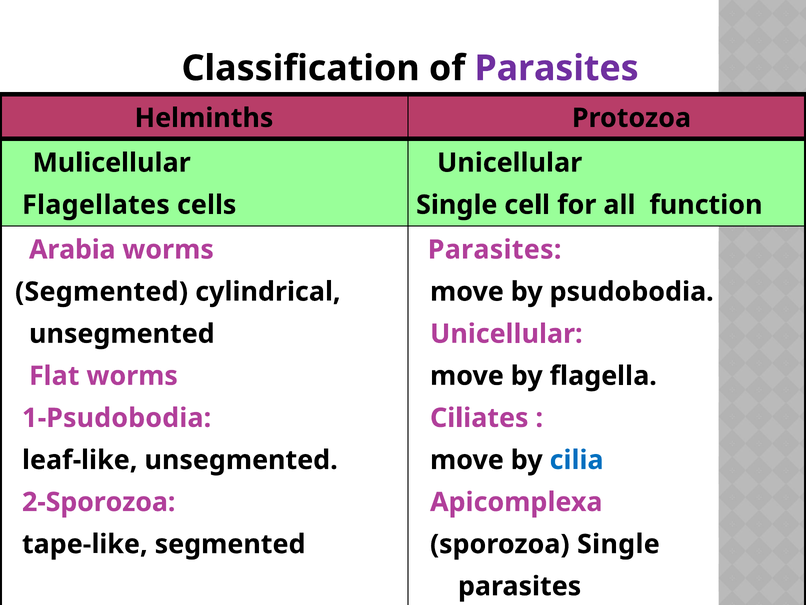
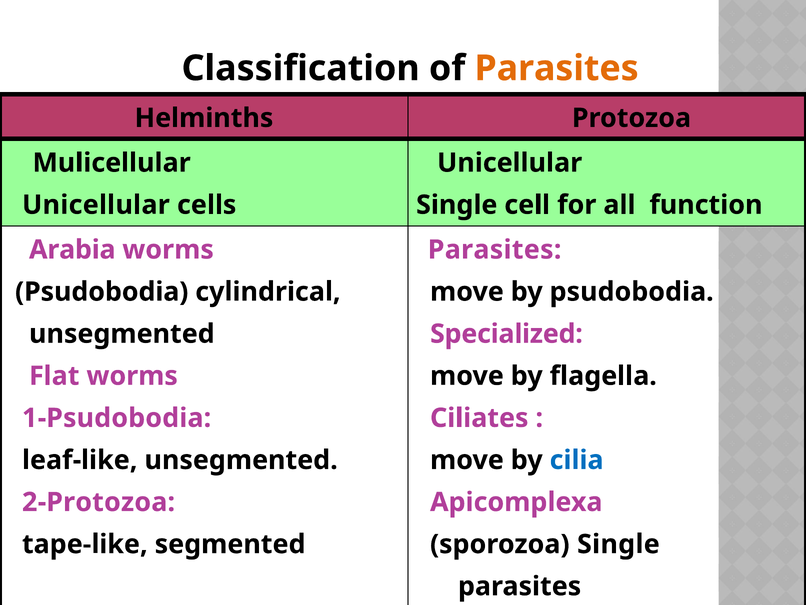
Parasites at (557, 68) colour: purple -> orange
Flagellates at (96, 205): Flagellates -> Unicellular
Segmented at (102, 292): Segmented -> Psudobodia
Unicellular at (506, 334): Unicellular -> Specialized
2-Sporozoa: 2-Sporozoa -> 2-Protozoa
